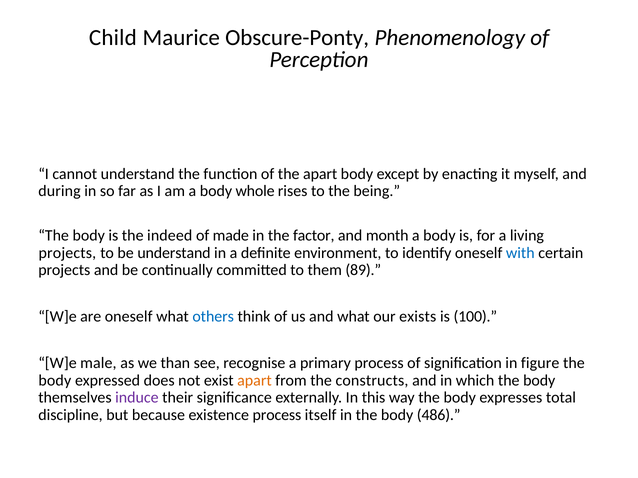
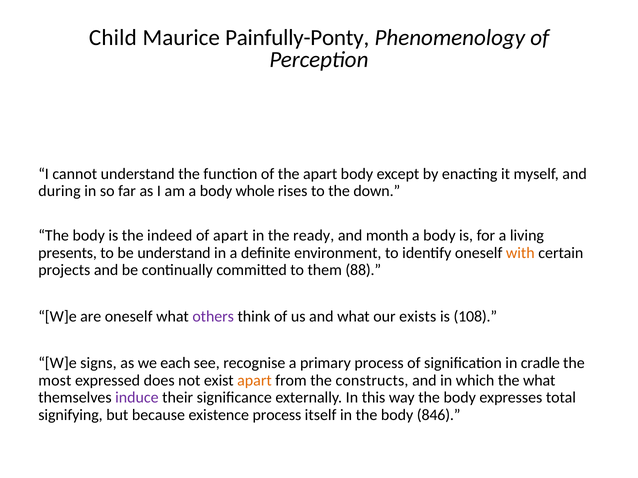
Obscure-Ponty: Obscure-Ponty -> Painfully-Ponty
being: being -> down
of made: made -> apart
factor: factor -> ready
projects at (67, 253): projects -> presents
with colour: blue -> orange
89: 89 -> 88
others colour: blue -> purple
100: 100 -> 108
male: male -> signs
than: than -> each
figure: figure -> cradle
body at (55, 381): body -> most
which the body: body -> what
discipline: discipline -> signifying
486: 486 -> 846
